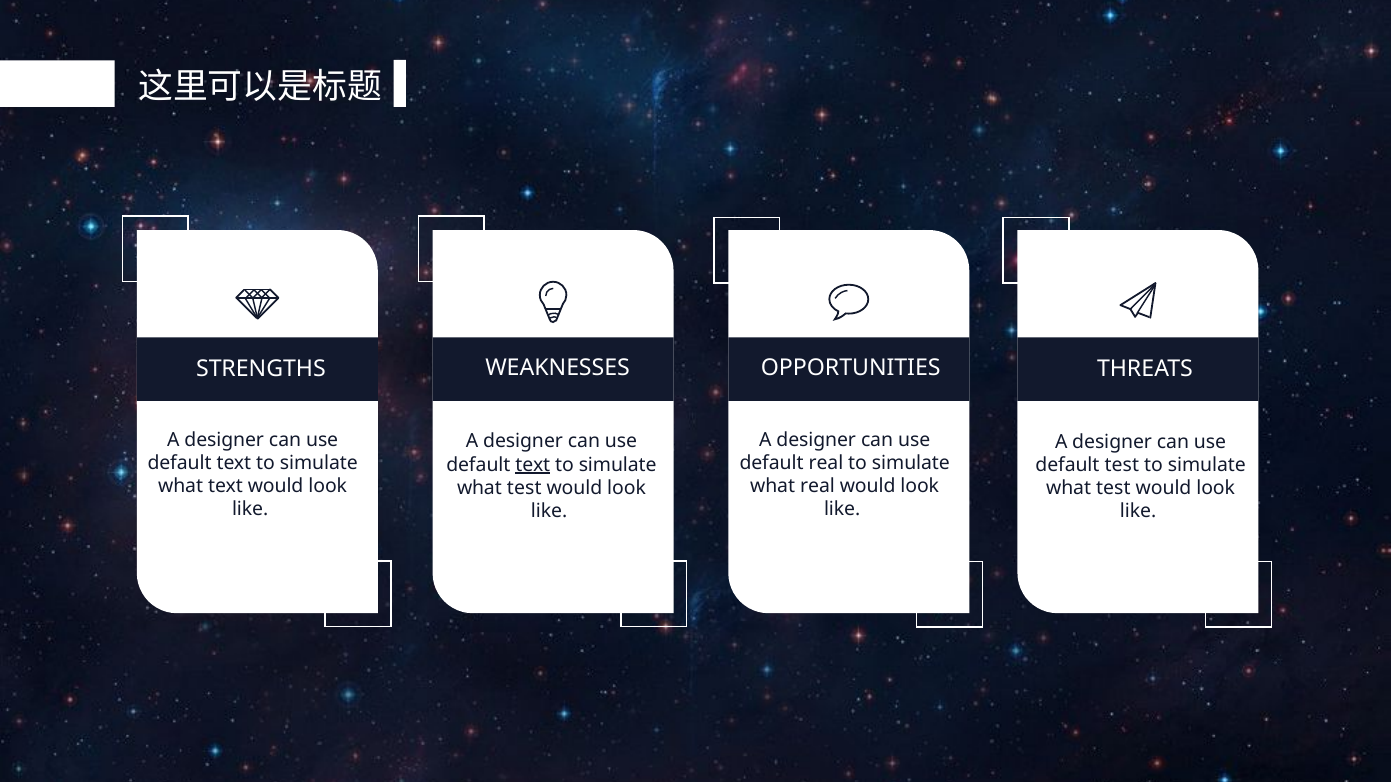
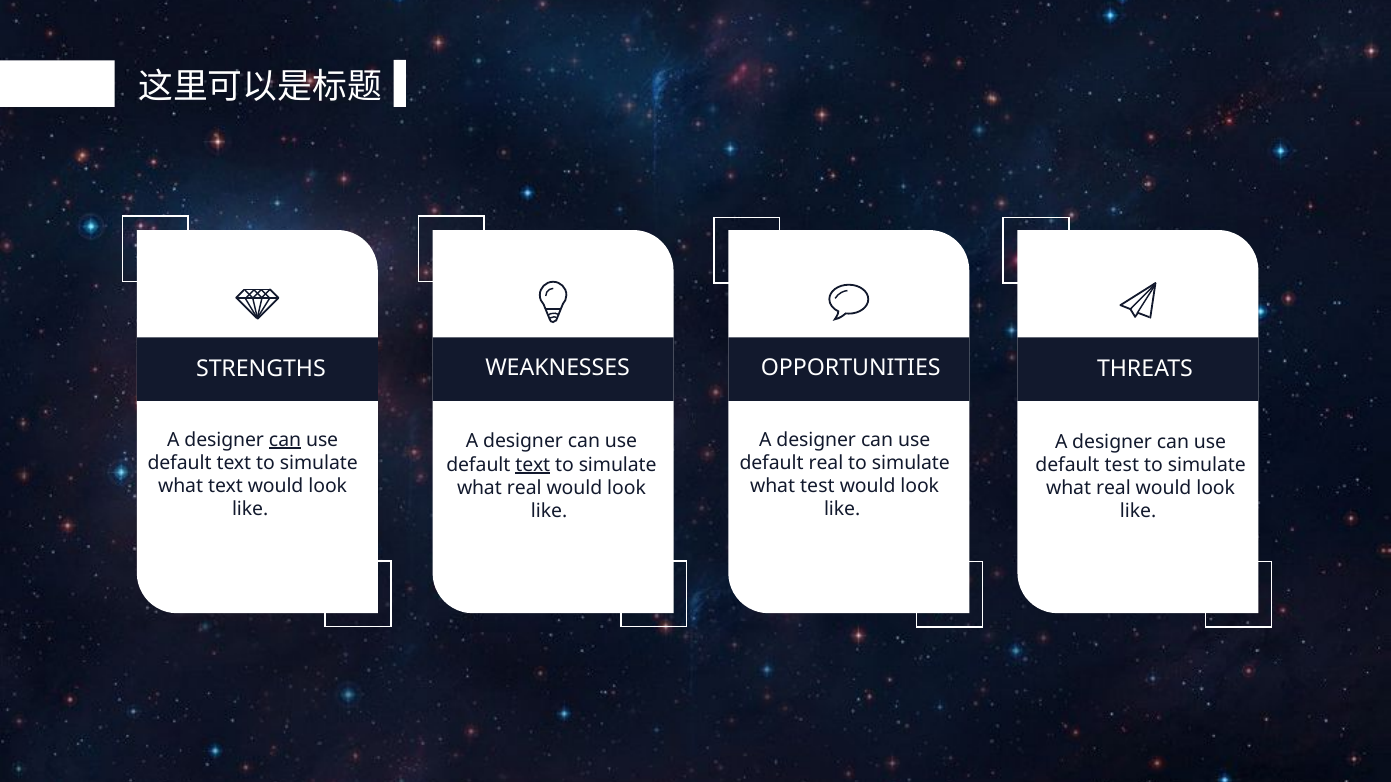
can at (285, 440) underline: none -> present
what real: real -> test
test at (524, 488): test -> real
test at (1113, 488): test -> real
